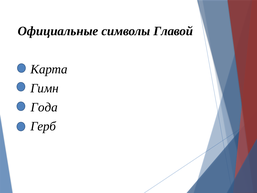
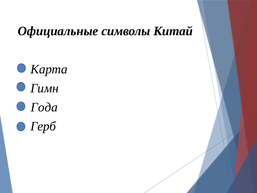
Главой: Главой -> Китай
